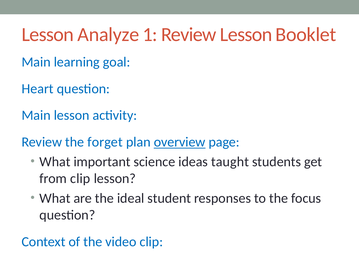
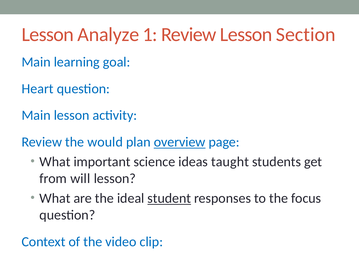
Booklet: Booklet -> Section
forget: forget -> would
from clip: clip -> will
student underline: none -> present
